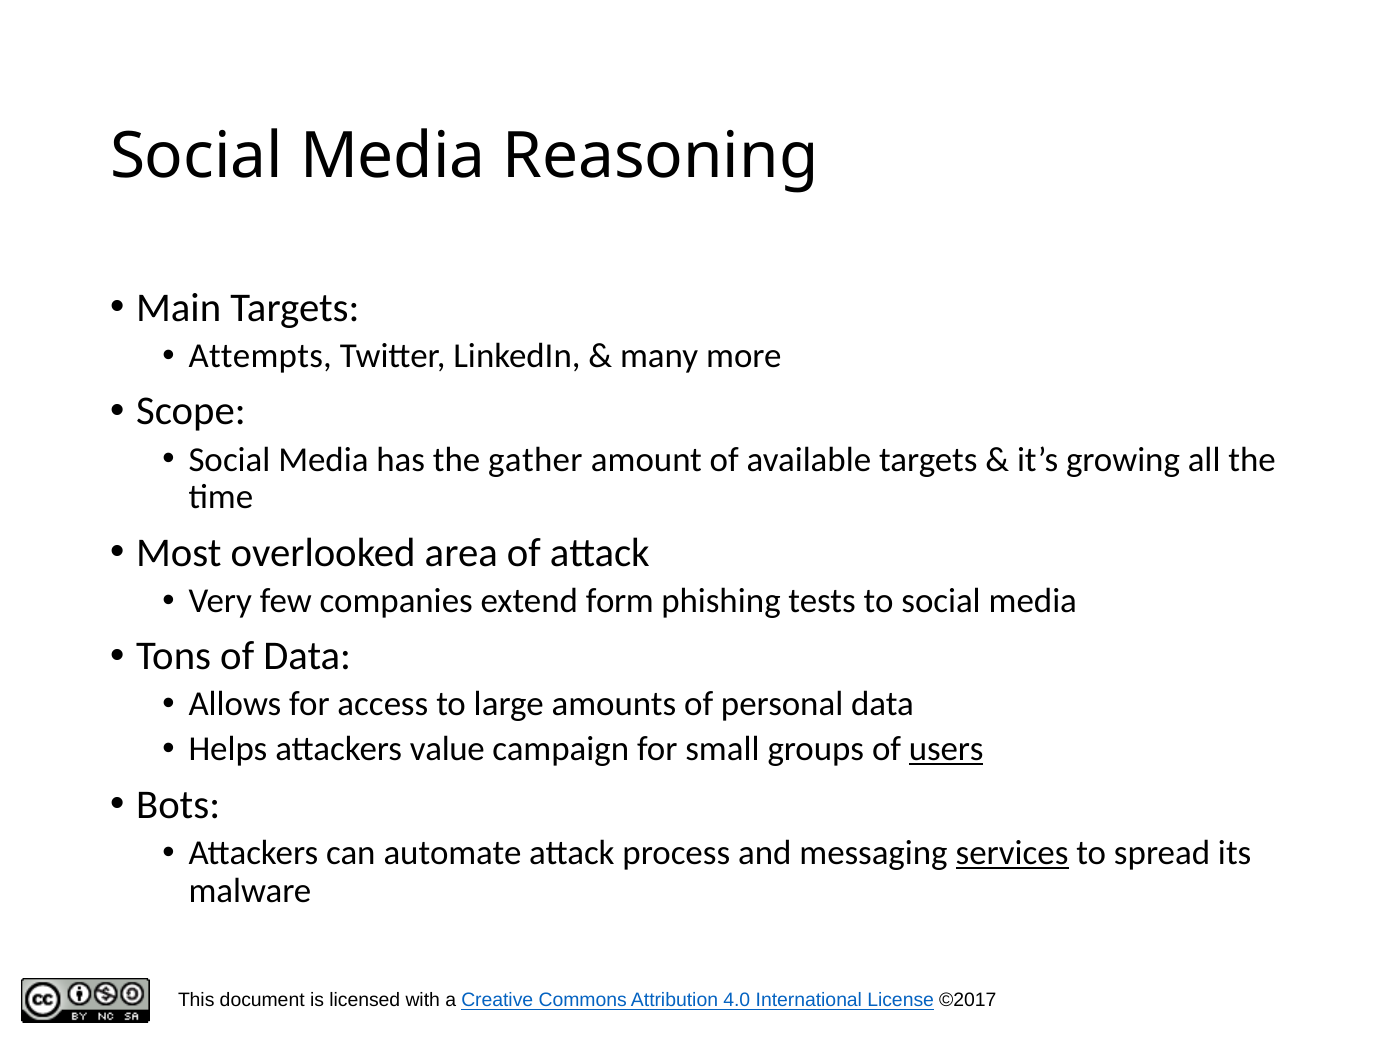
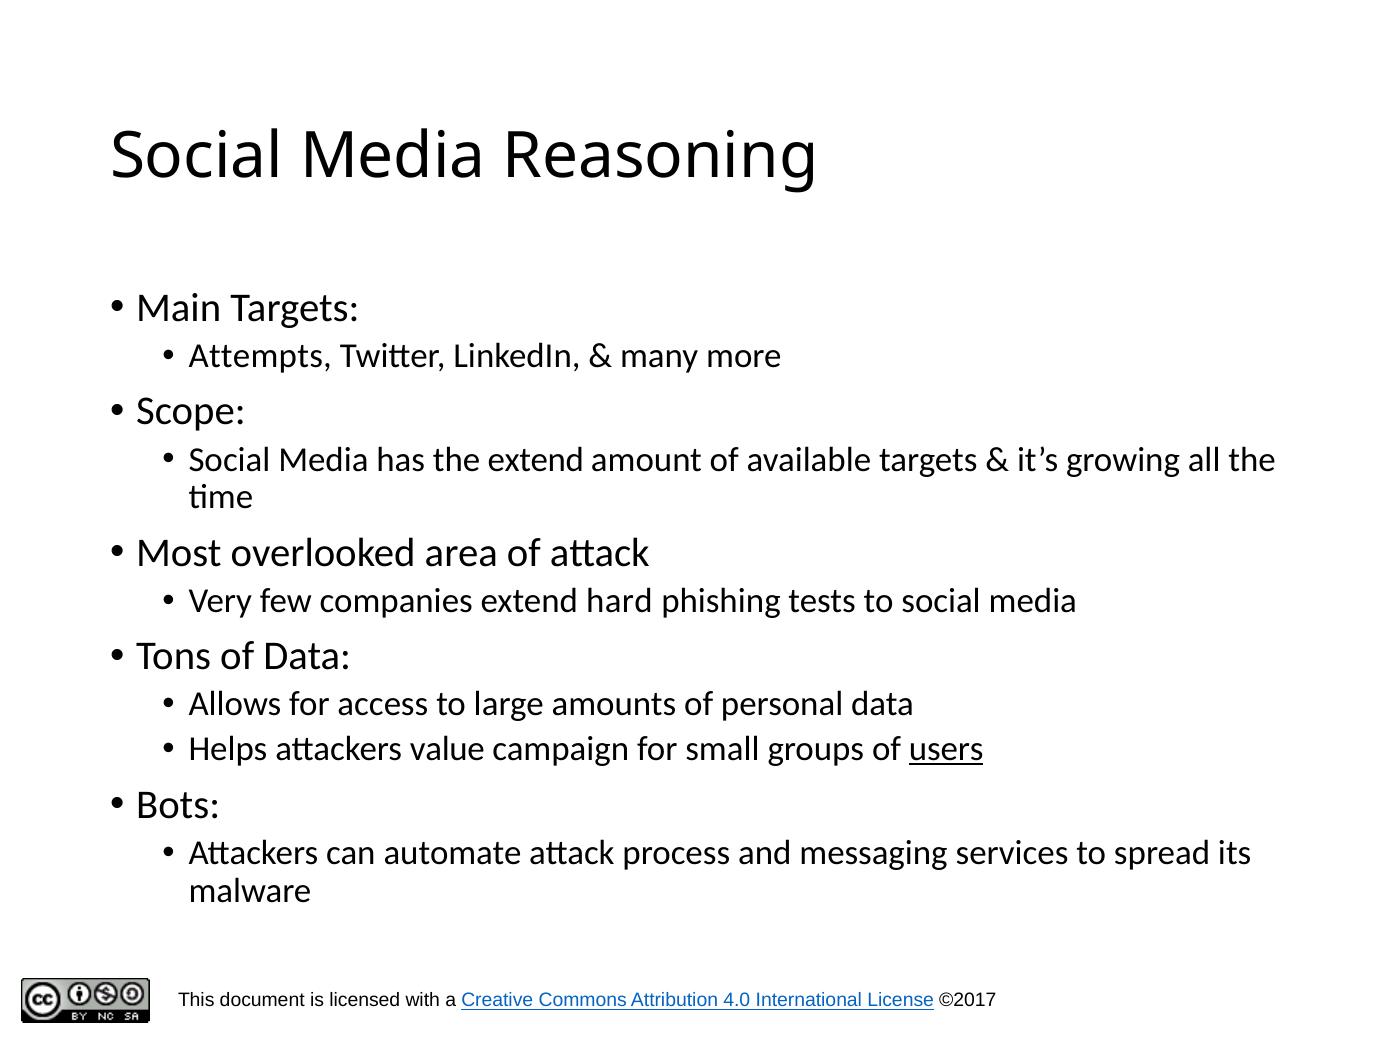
the gather: gather -> extend
form: form -> hard
services underline: present -> none
